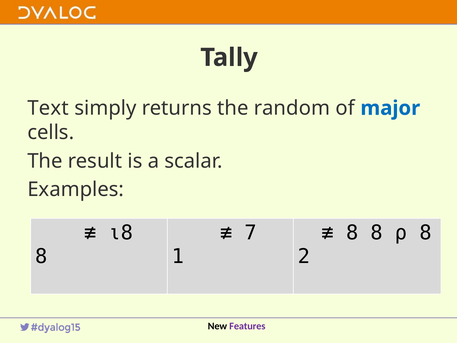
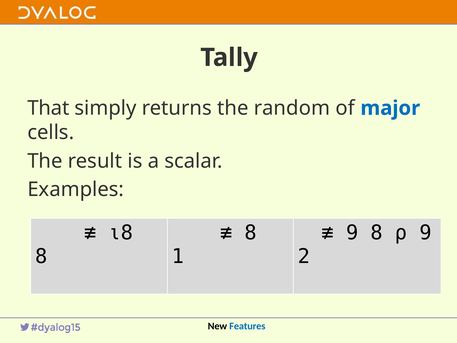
Text: Text -> That
7 at (251, 233): 7 -> 8
8 at (352, 233): 8 -> 9
8 at (426, 233): 8 -> 9
Features colour: purple -> blue
